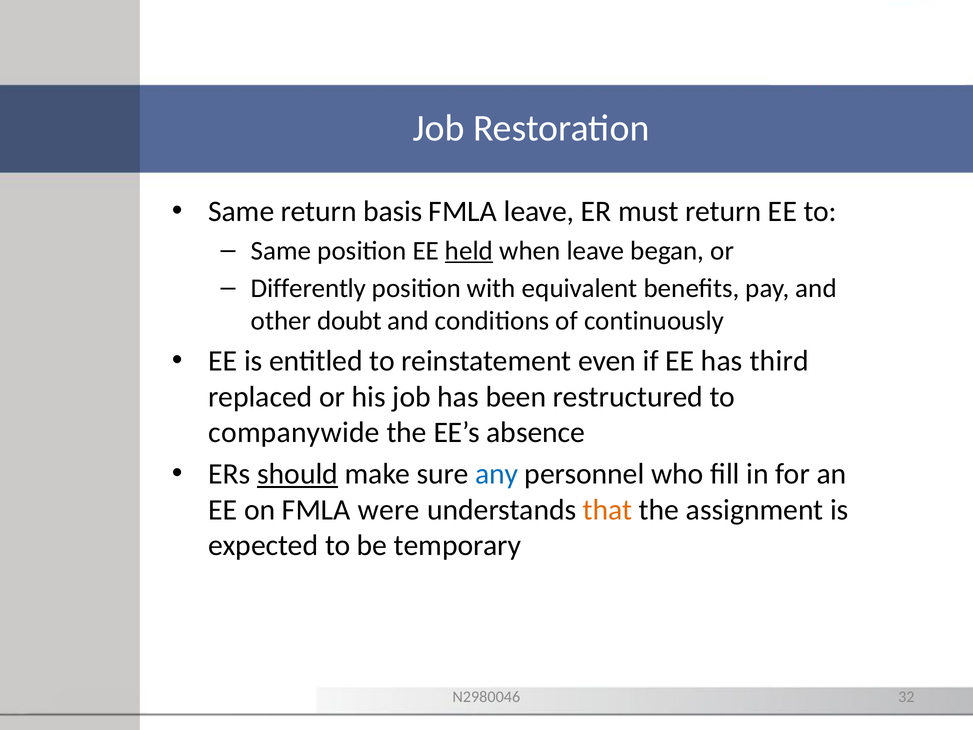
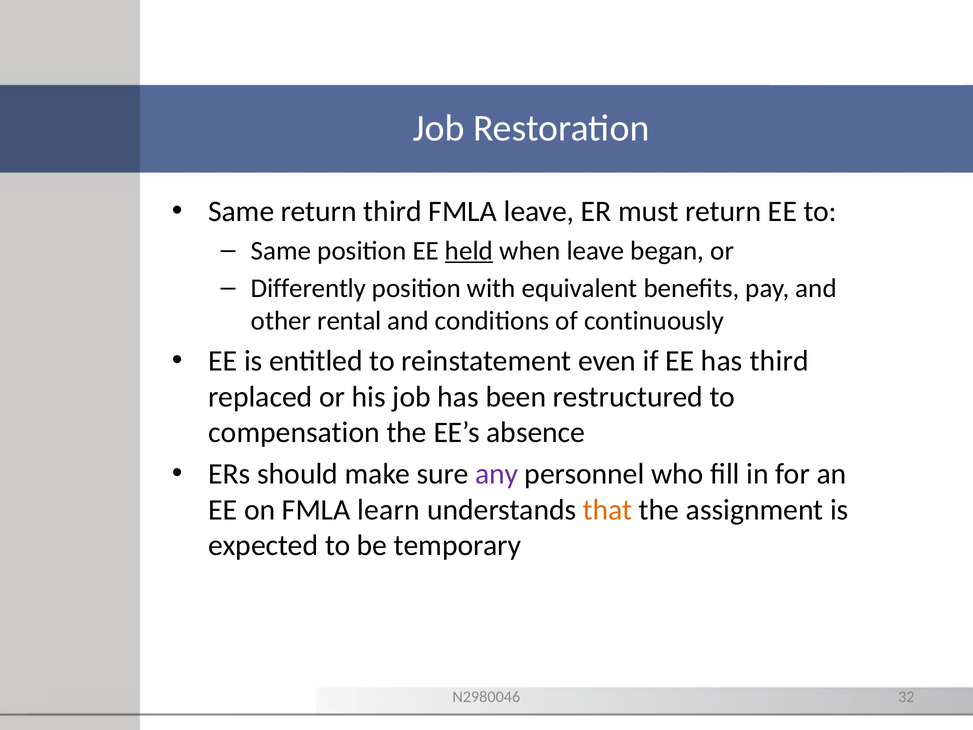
return basis: basis -> third
doubt: doubt -> rental
companywide: companywide -> compensation
should underline: present -> none
any colour: blue -> purple
were: were -> learn
